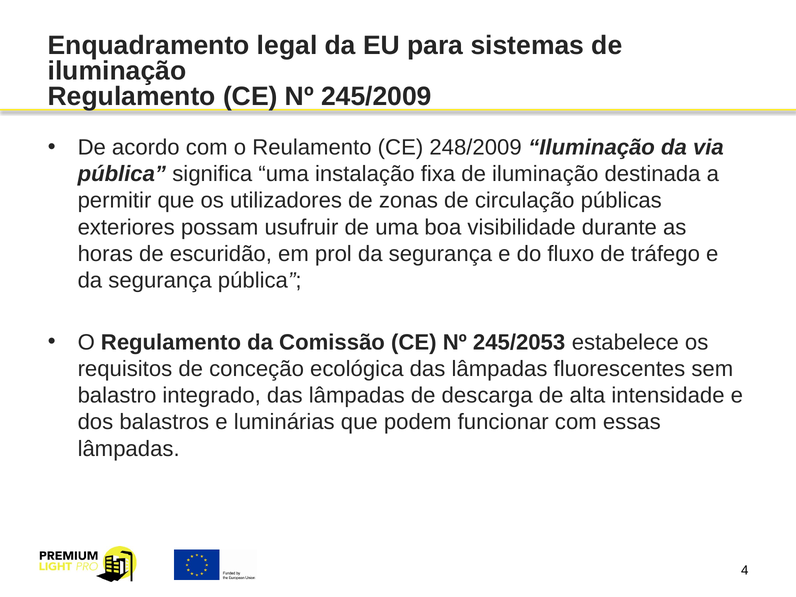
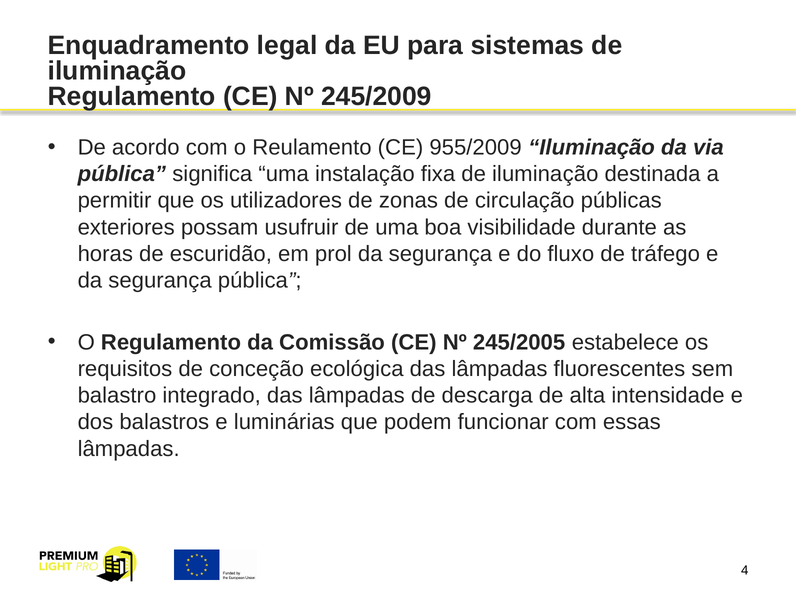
248/2009: 248/2009 -> 955/2009
245/2053: 245/2053 -> 245/2005
